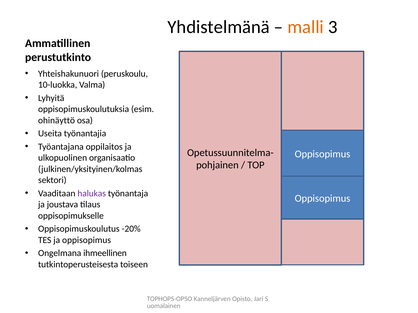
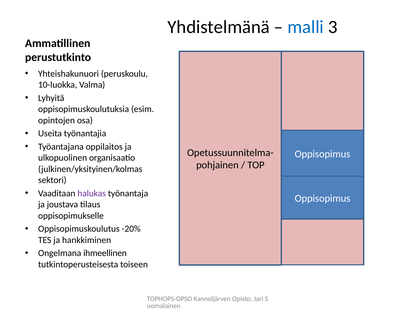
malli colour: orange -> blue
ohinäyttö: ohinäyttö -> opintojen
ja oppisopimus: oppisopimus -> hankkiminen
